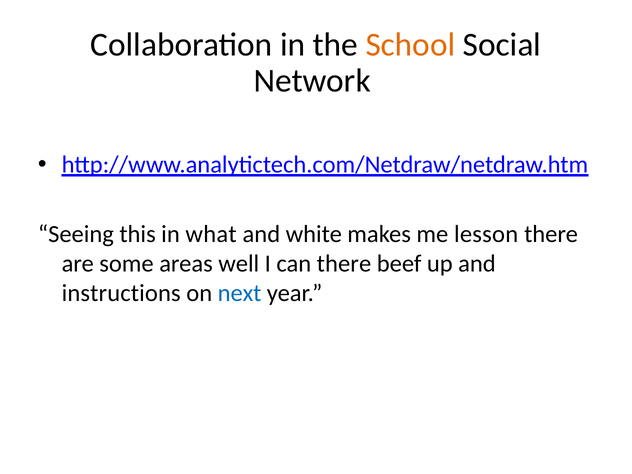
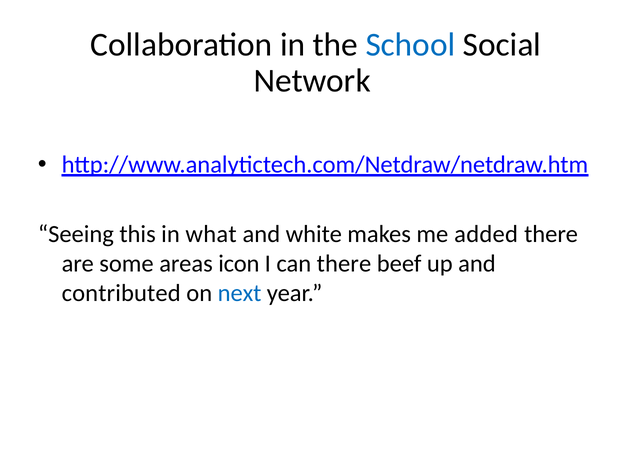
School colour: orange -> blue
lesson: lesson -> added
well: well -> icon
instructions: instructions -> contributed
